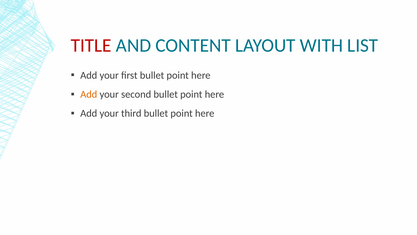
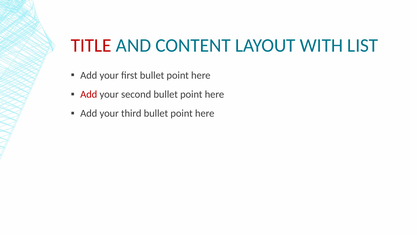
Add at (89, 94) colour: orange -> red
